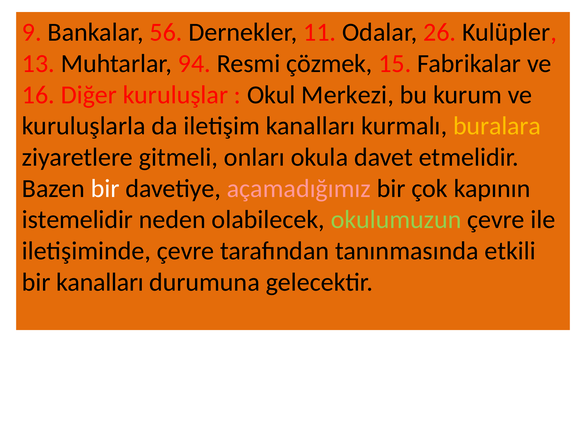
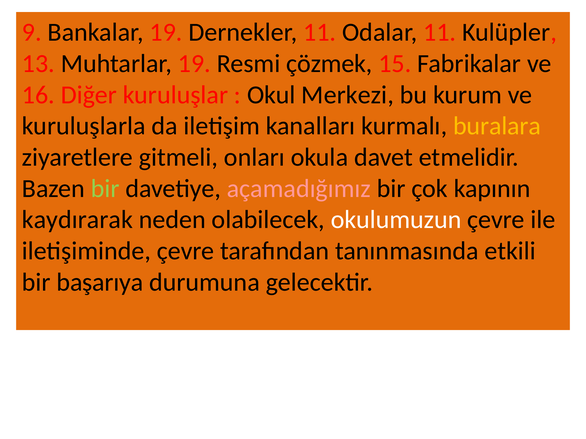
Bankalar 56: 56 -> 19
Odalar 26: 26 -> 11
Muhtarlar 94: 94 -> 19
bir at (105, 189) colour: white -> light green
istemelidir: istemelidir -> kaydırarak
okulumuzun colour: light green -> white
bir kanalları: kanalları -> başarıya
